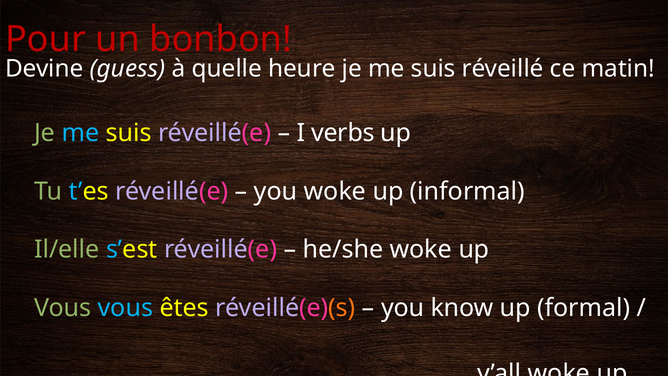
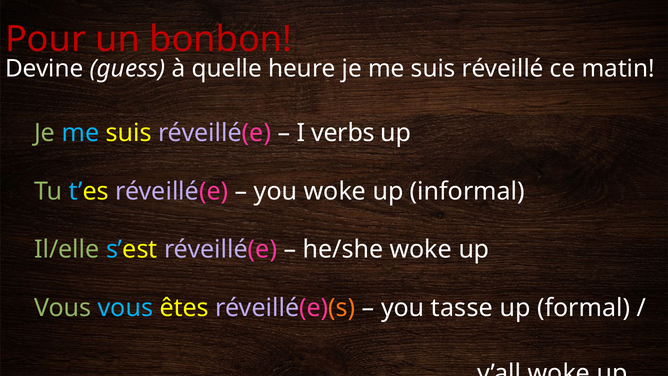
know: know -> tasse
